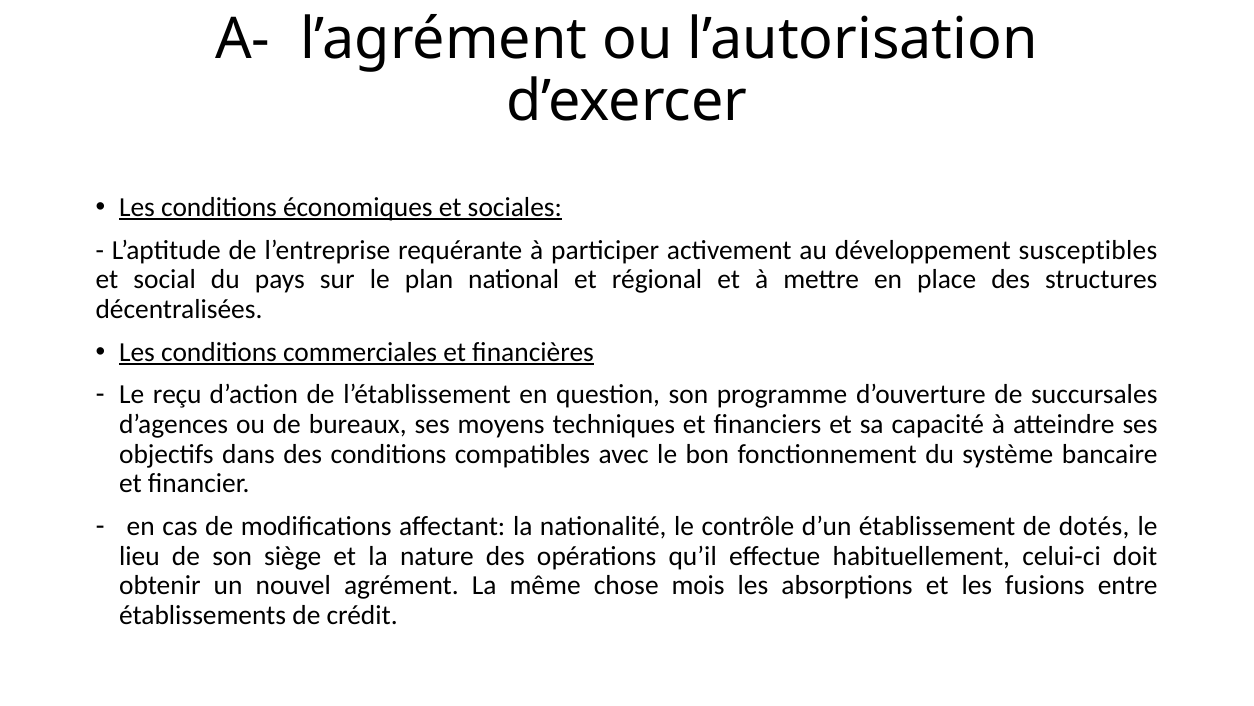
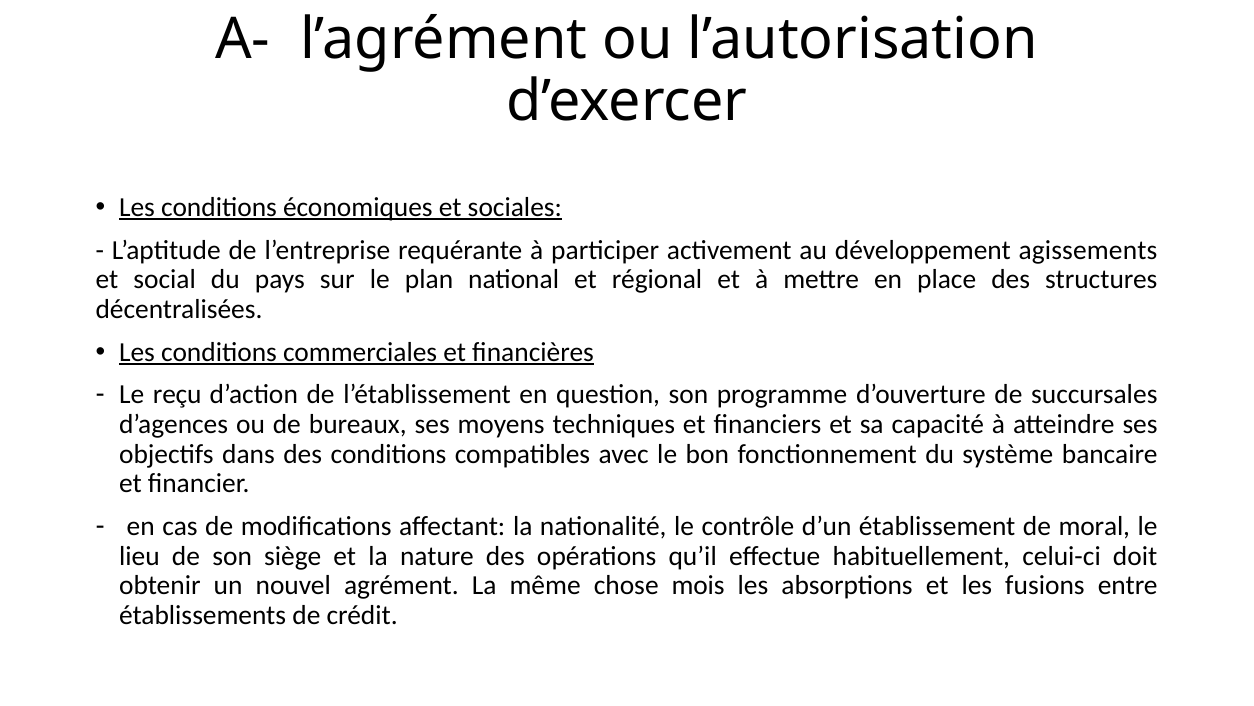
susceptibles: susceptibles -> agissements
dotés: dotés -> moral
